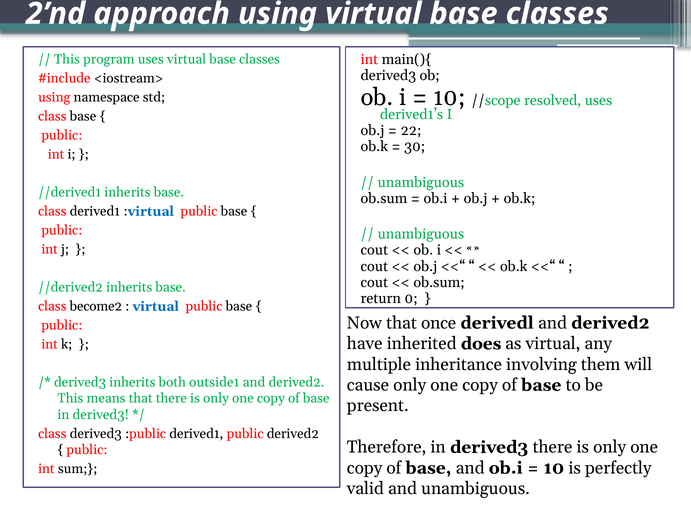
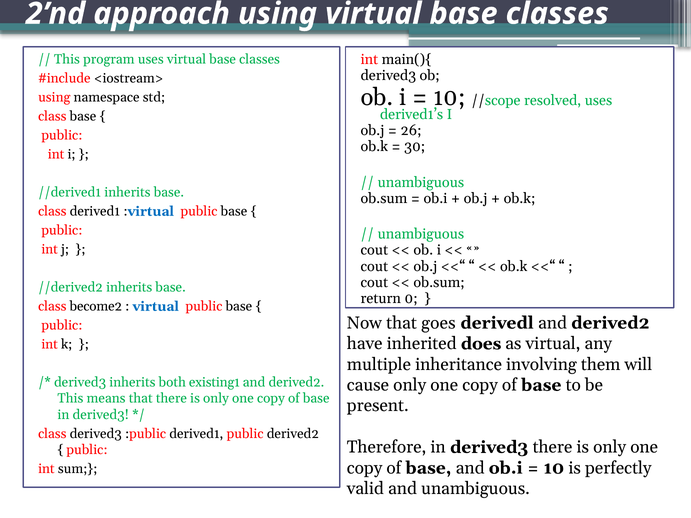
22: 22 -> 26
once: once -> goes
outside1: outside1 -> existing1
